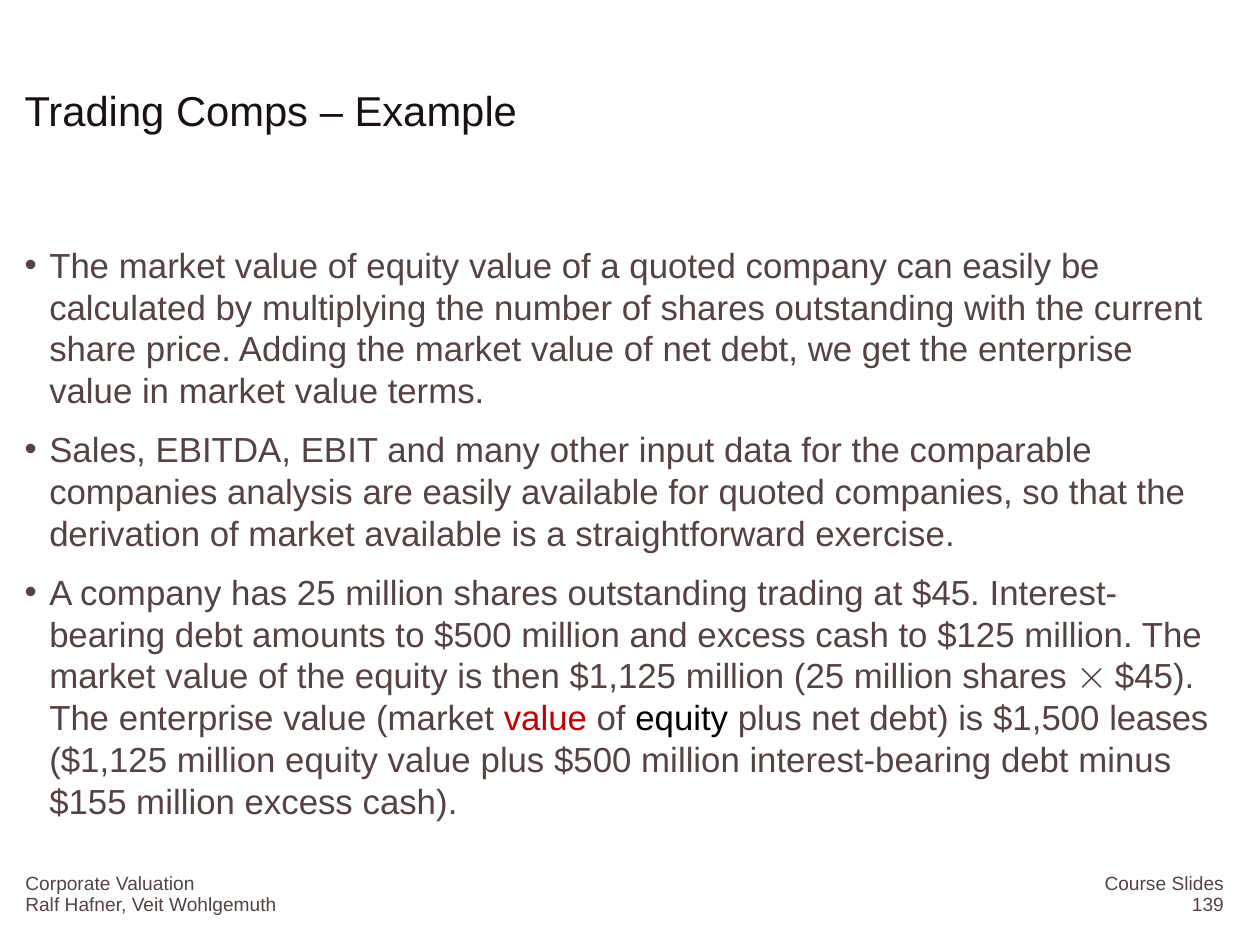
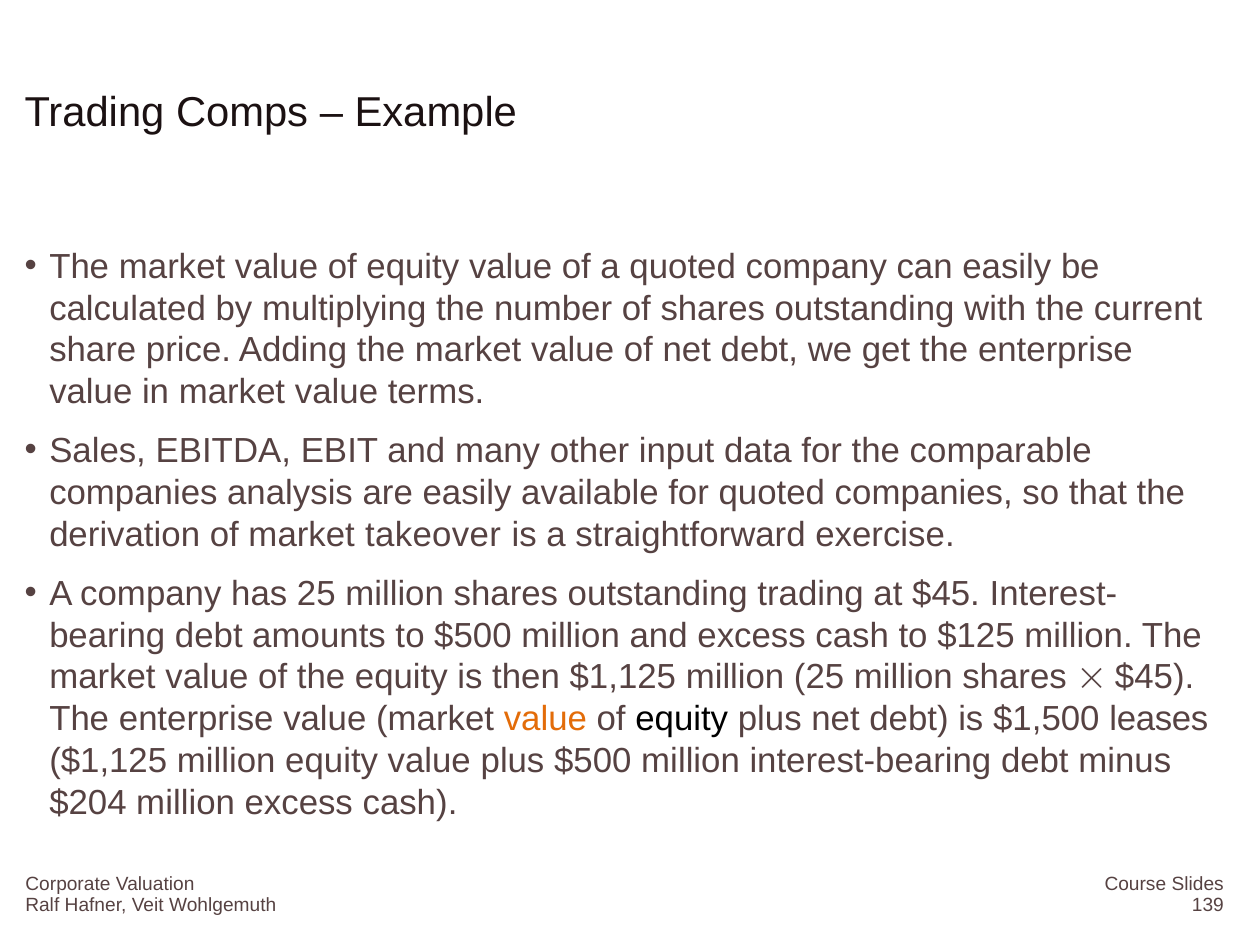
market available: available -> takeover
value at (545, 719) colour: red -> orange
$155: $155 -> $204
